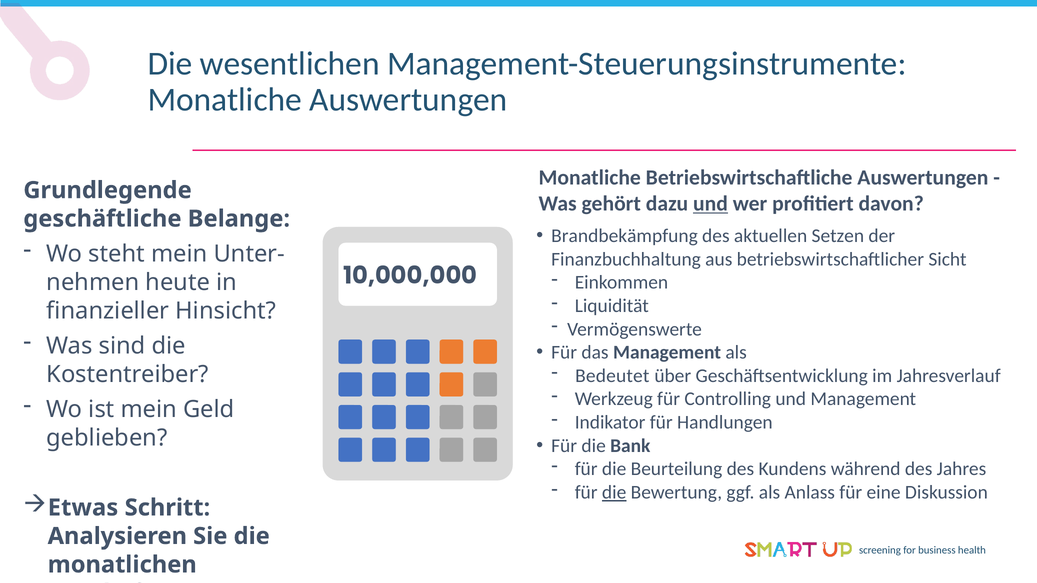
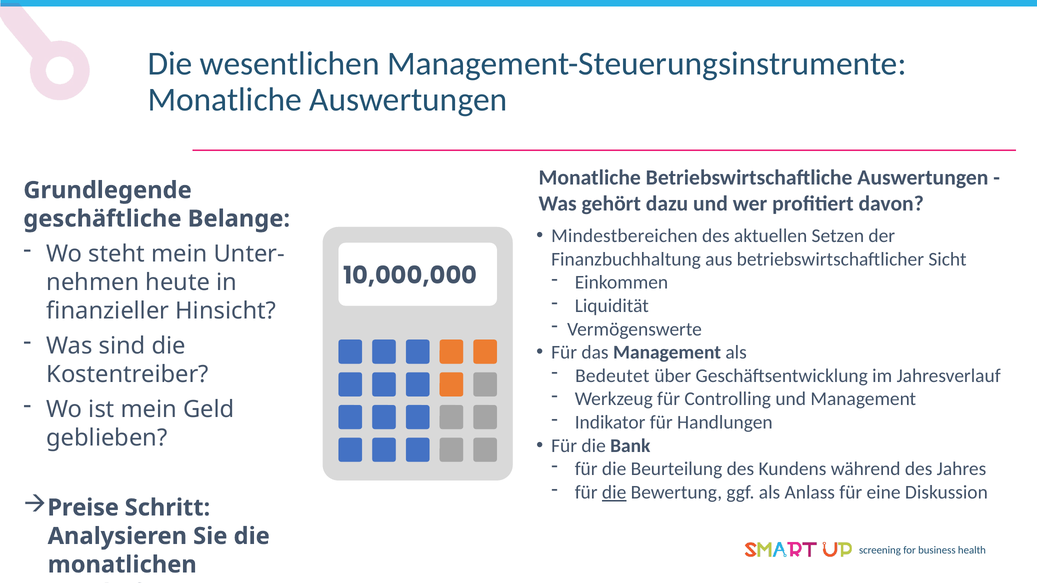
und at (710, 204) underline: present -> none
Brandbekämpfung: Brandbekämpfung -> Mindestbereichen
Etwas: Etwas -> Preise
